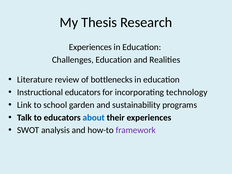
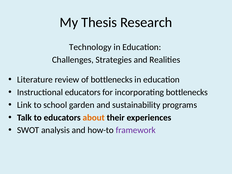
Experiences at (90, 47): Experiences -> Technology
Challenges Education: Education -> Strategies
incorporating technology: technology -> bottlenecks
about colour: blue -> orange
